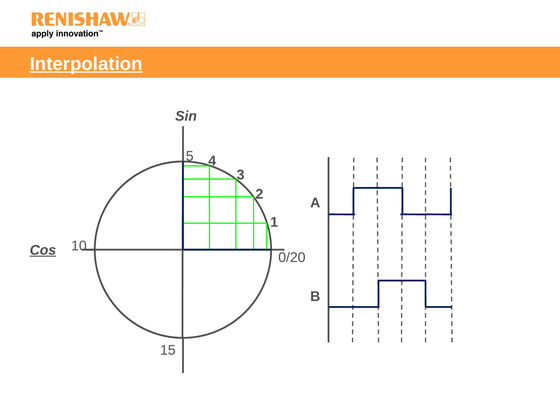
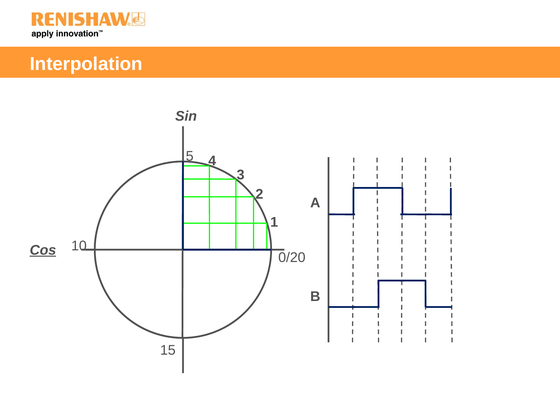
Interpolation underline: present -> none
